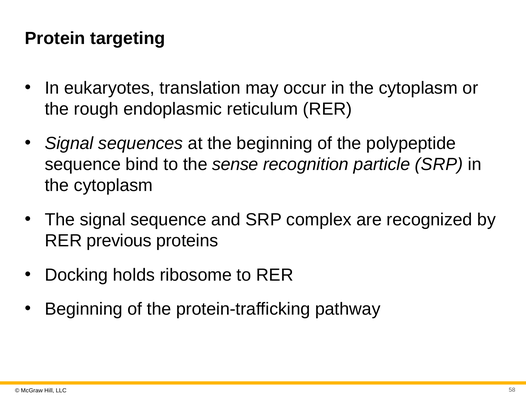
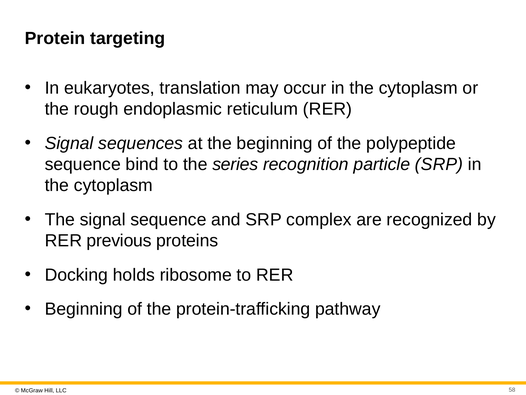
sense: sense -> series
